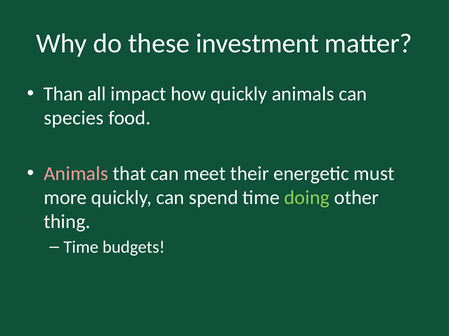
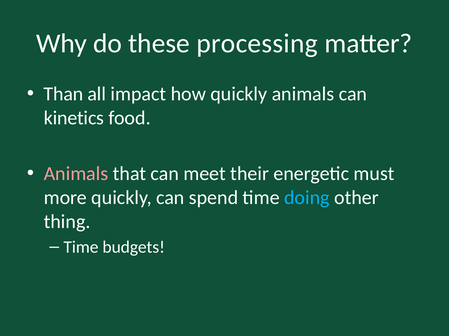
investment: investment -> processing
species: species -> kinetics
doing colour: light green -> light blue
